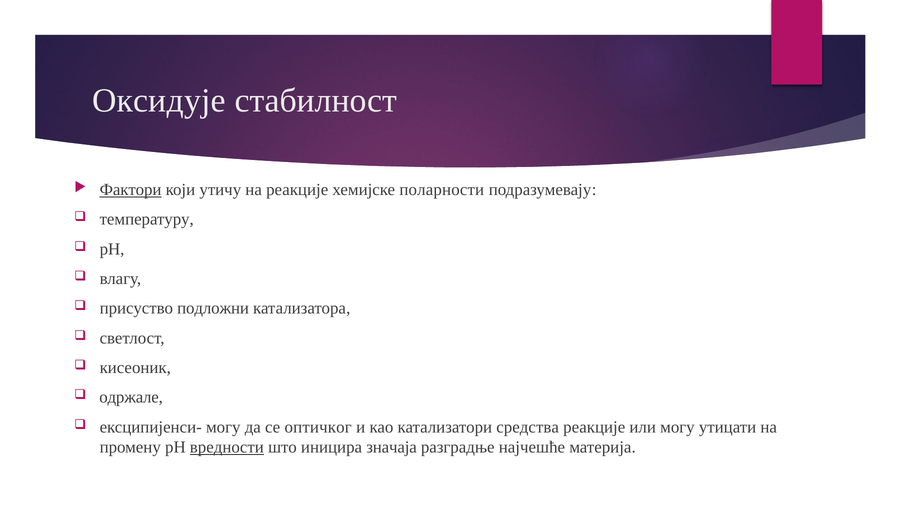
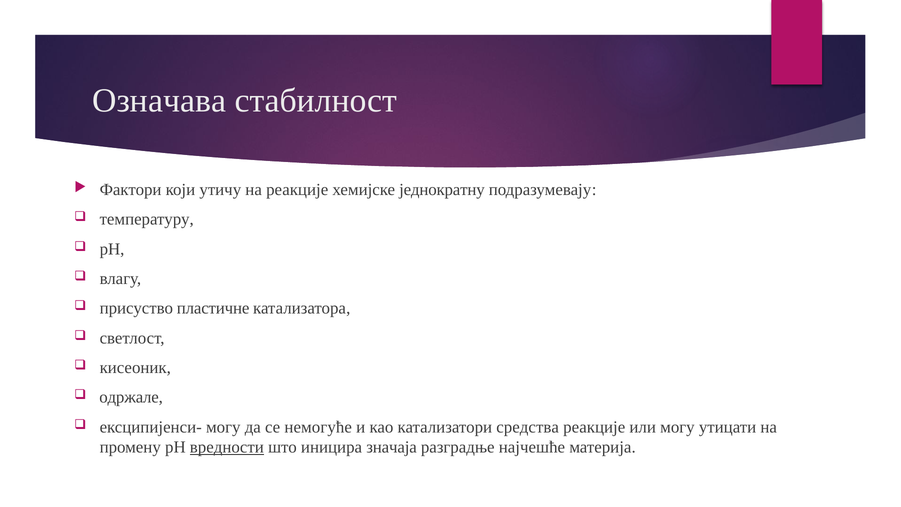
Оксидује: Оксидује -> Означава
Фактори underline: present -> none
поларности: поларности -> једнократну
подложни: подложни -> пластичне
оптичког: оптичког -> немогуће
